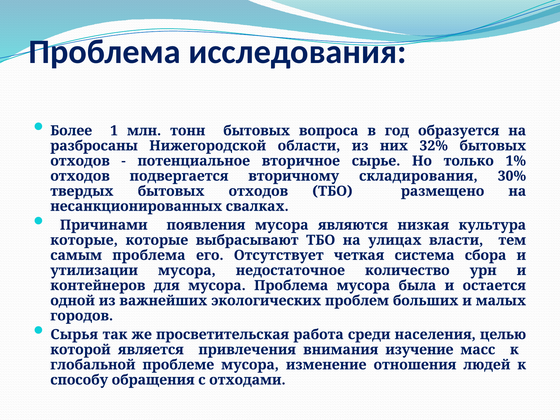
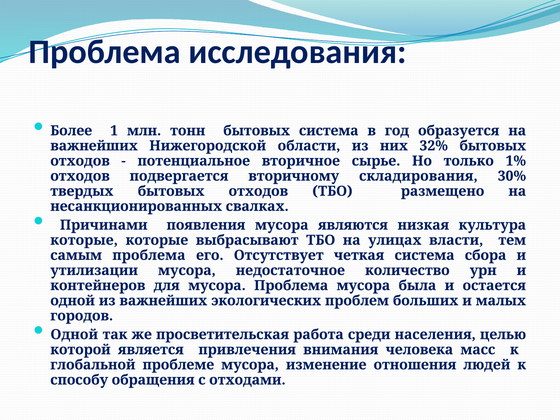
бытовых вопроса: вопроса -> система
разбросаны at (94, 146): разбросаны -> важнейших
Сырья at (74, 335): Сырья -> Одной
изучение: изучение -> человека
